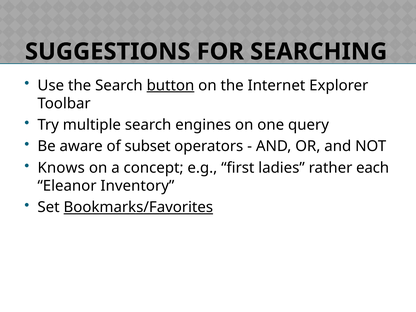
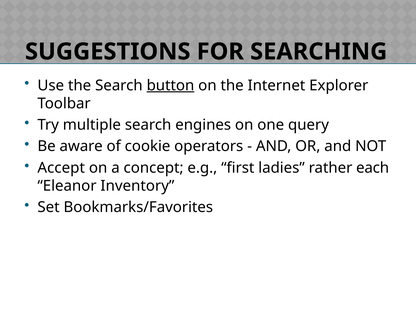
subset: subset -> cookie
Knows: Knows -> Accept
Bookmarks/Favorites underline: present -> none
